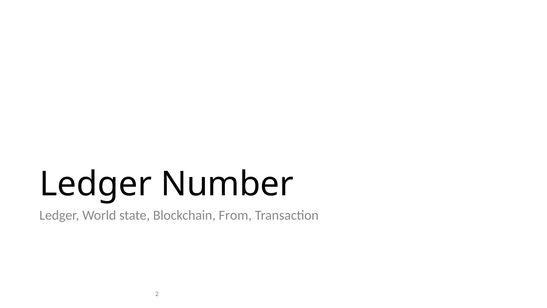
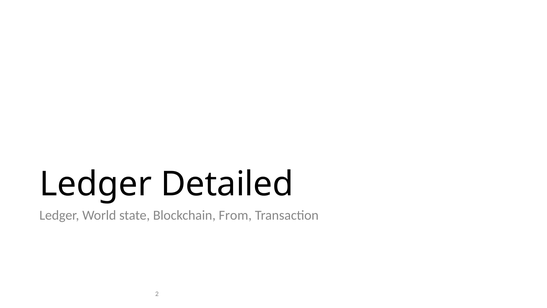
Number: Number -> Detailed
